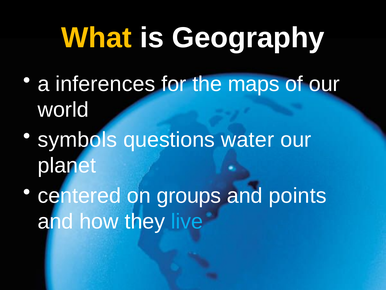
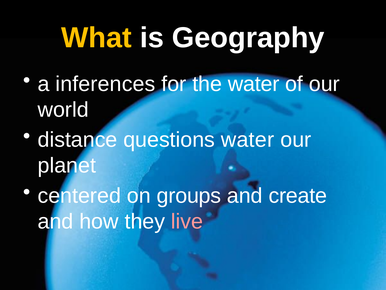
the maps: maps -> water
symbols: symbols -> distance
points: points -> create
live colour: light blue -> pink
